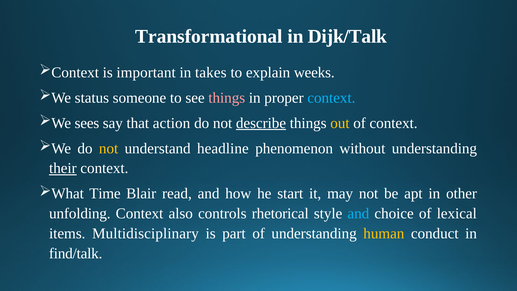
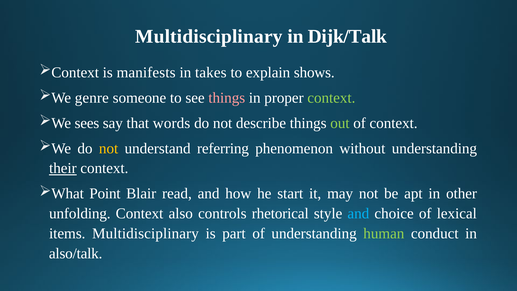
Transformational at (209, 36): Transformational -> Multidisciplinary
important: important -> manifests
weeks: weeks -> shows
status: status -> genre
context at (331, 98) colour: light blue -> light green
action: action -> words
describe underline: present -> none
out colour: yellow -> light green
headline: headline -> referring
Time: Time -> Point
human colour: yellow -> light green
find/talk: find/talk -> also/talk
